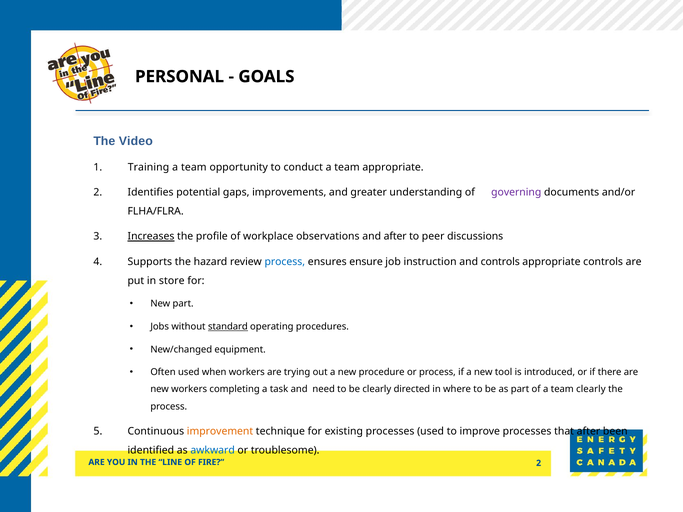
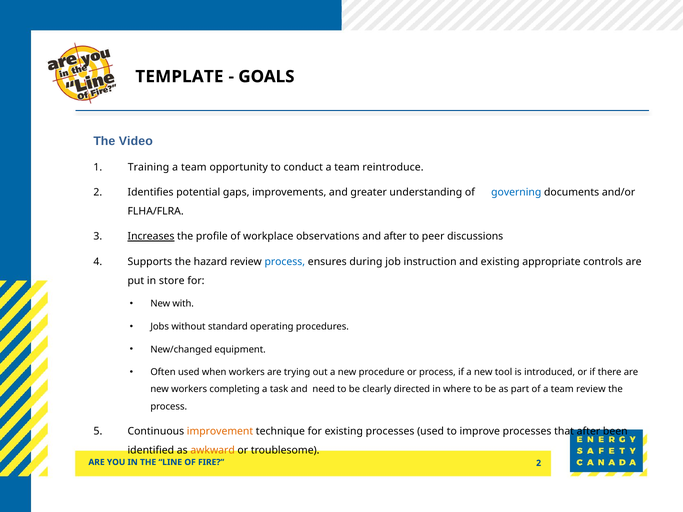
PERSONAL: PERSONAL -> TEMPLATE
team appropriate: appropriate -> reintroduce
governing colour: purple -> blue
ensure: ensure -> during
and controls: controls -> existing
New part: part -> with
standard underline: present -> none
team clearly: clearly -> review
awkward colour: blue -> orange
